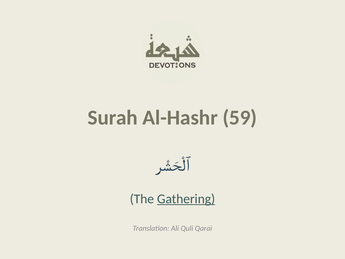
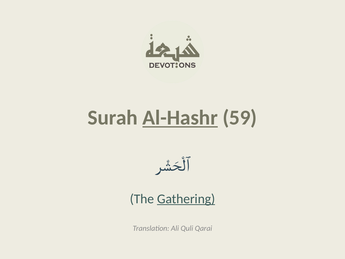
Al-Hashr underline: none -> present
